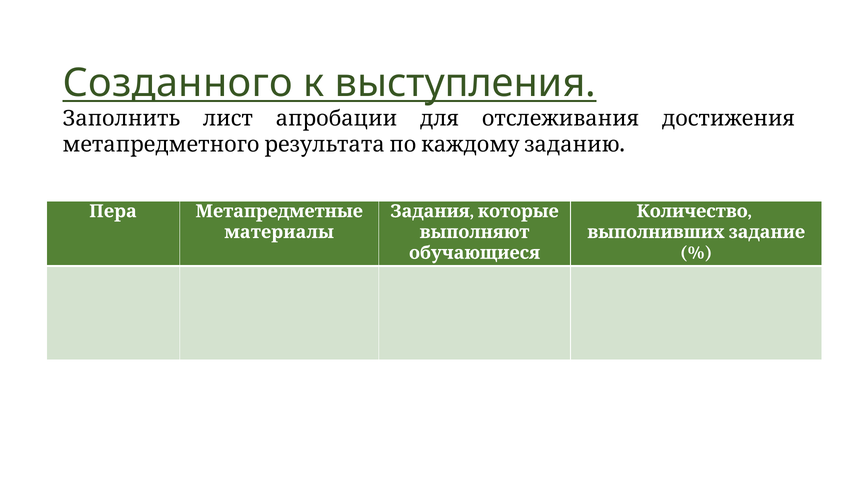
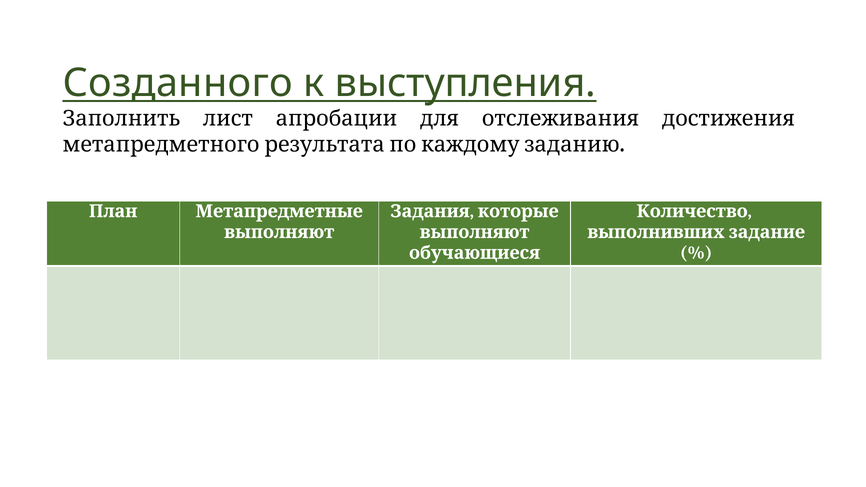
Пера: Пера -> План
материалы at (279, 232): материалы -> выполняют
